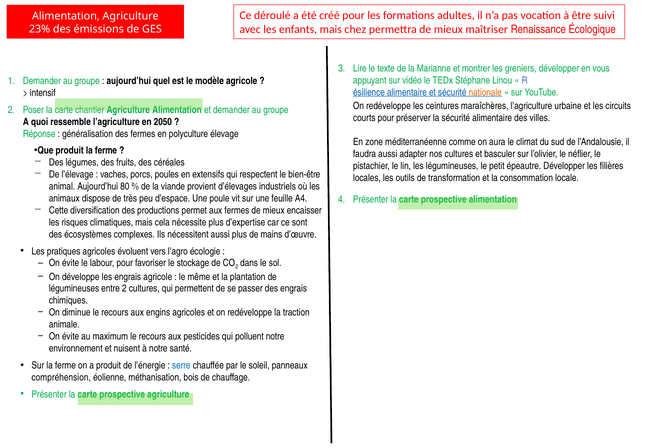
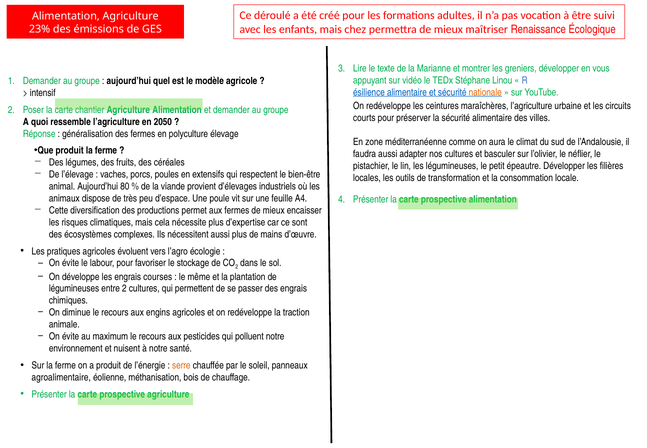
engrais agricole: agricole -> courses
serre colour: blue -> orange
compréhension: compréhension -> agroalimentaire
